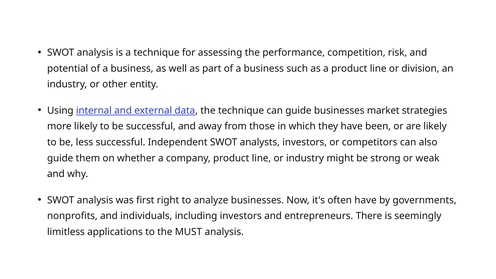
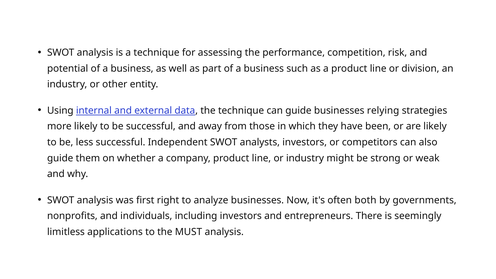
market: market -> relying
often have: have -> both
